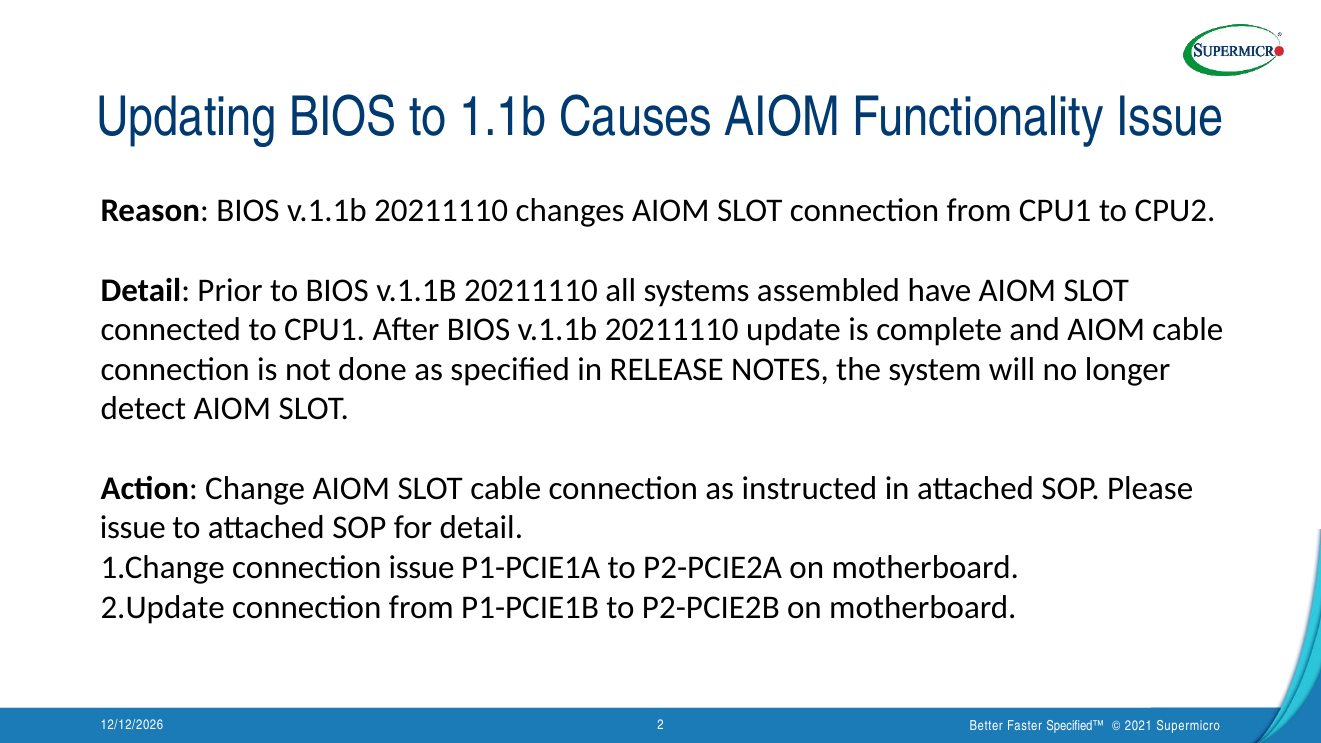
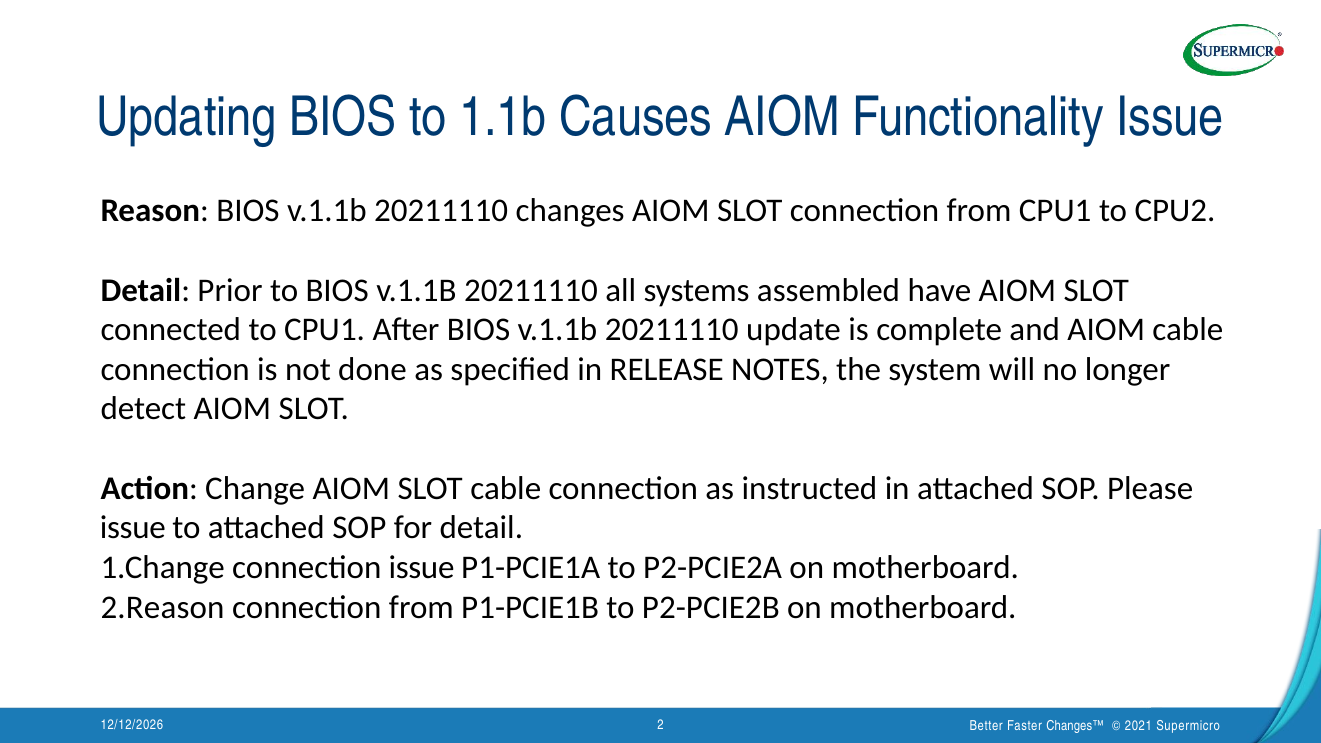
2.Update: 2.Update -> 2.Reason
Specified™: Specified™ -> Changes™
